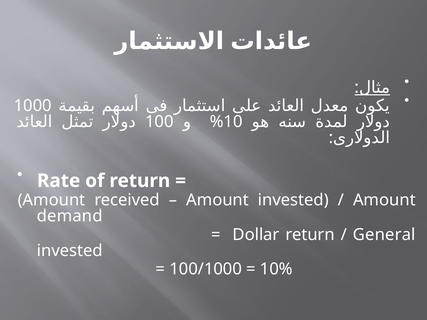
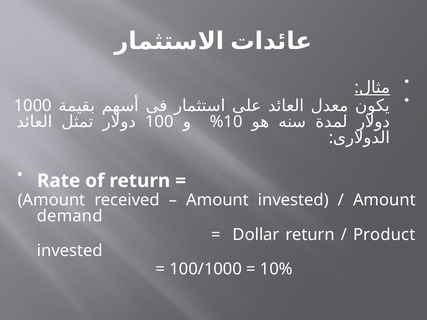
General: General -> Product
